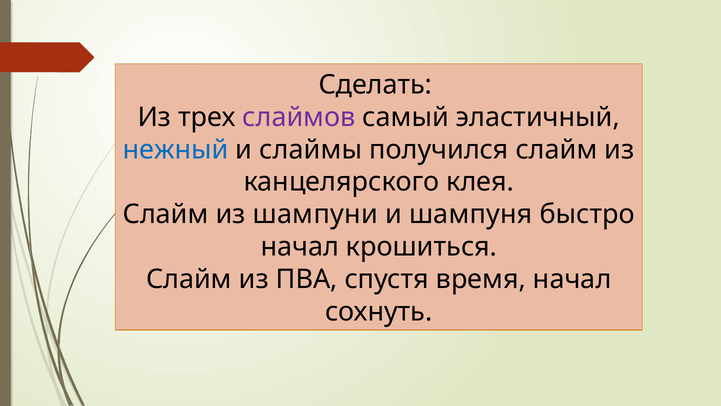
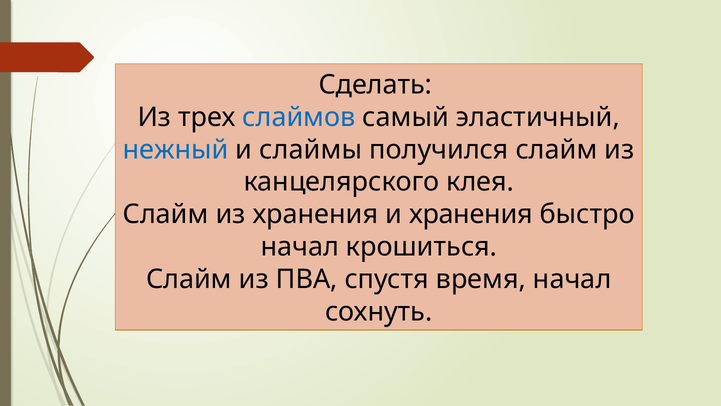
слаймов colour: purple -> blue
из шампуни: шампуни -> хранения
и шампуня: шампуня -> хранения
